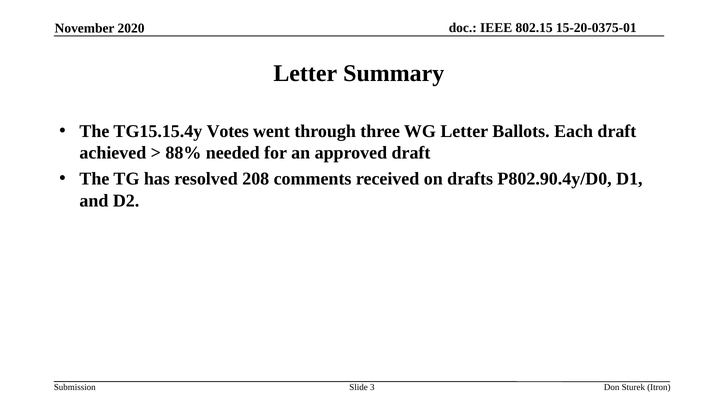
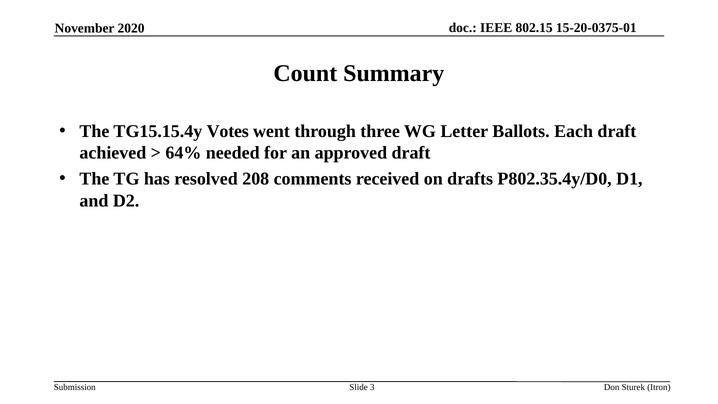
Letter at (305, 73): Letter -> Count
88%: 88% -> 64%
P802.90.4y/D0: P802.90.4y/D0 -> P802.35.4y/D0
